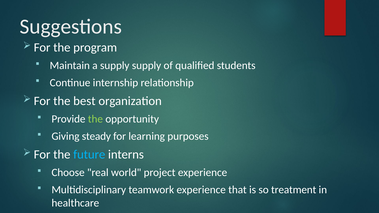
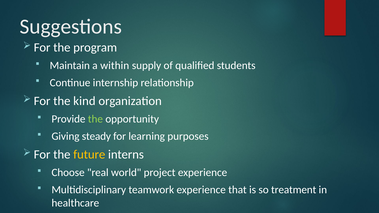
a supply: supply -> within
best: best -> kind
future colour: light blue -> yellow
